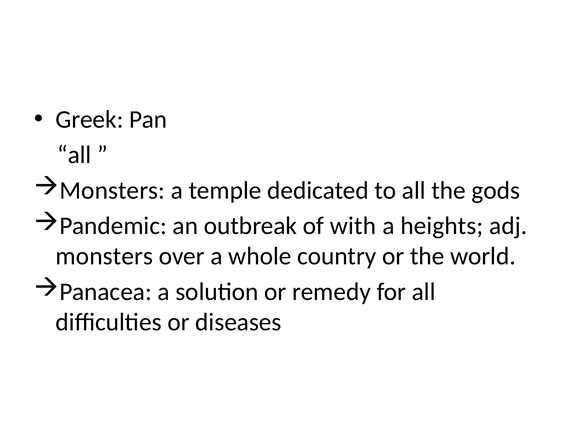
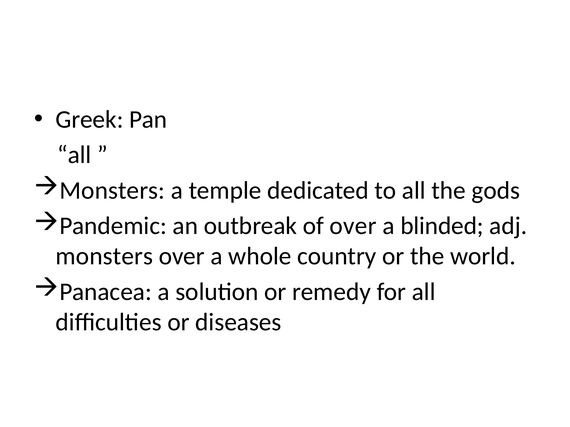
of with: with -> over
heights: heights -> blinded
